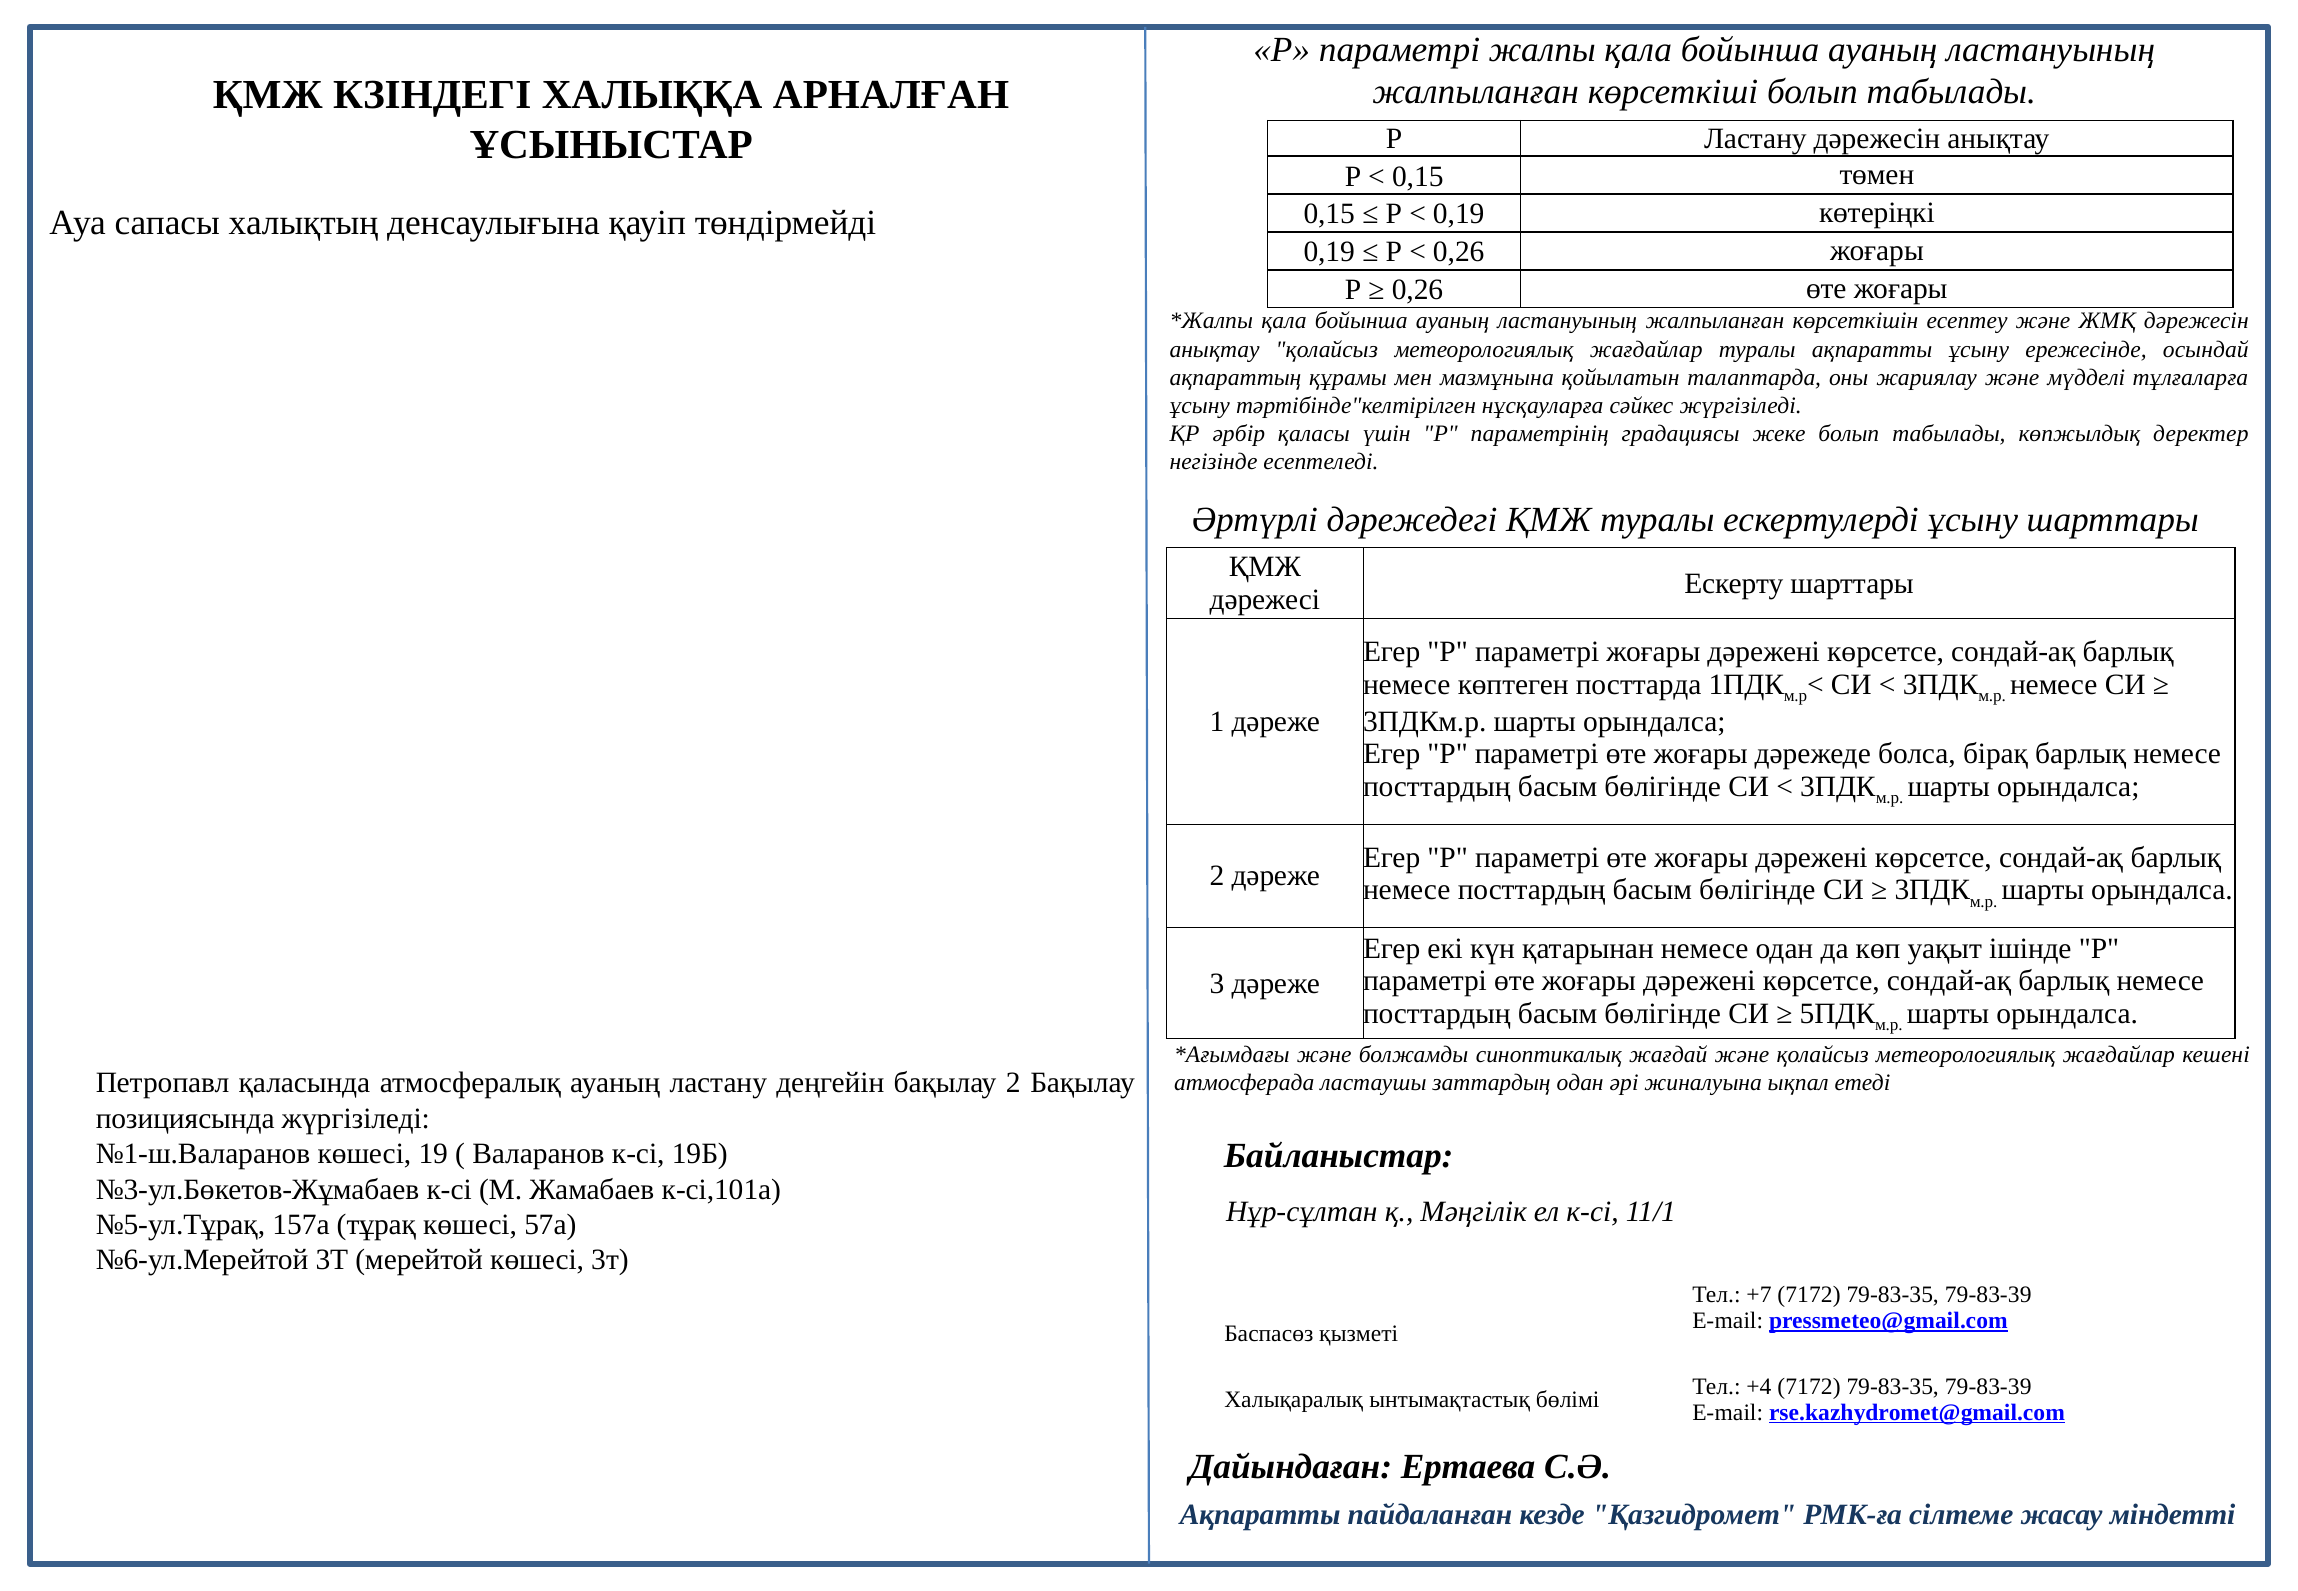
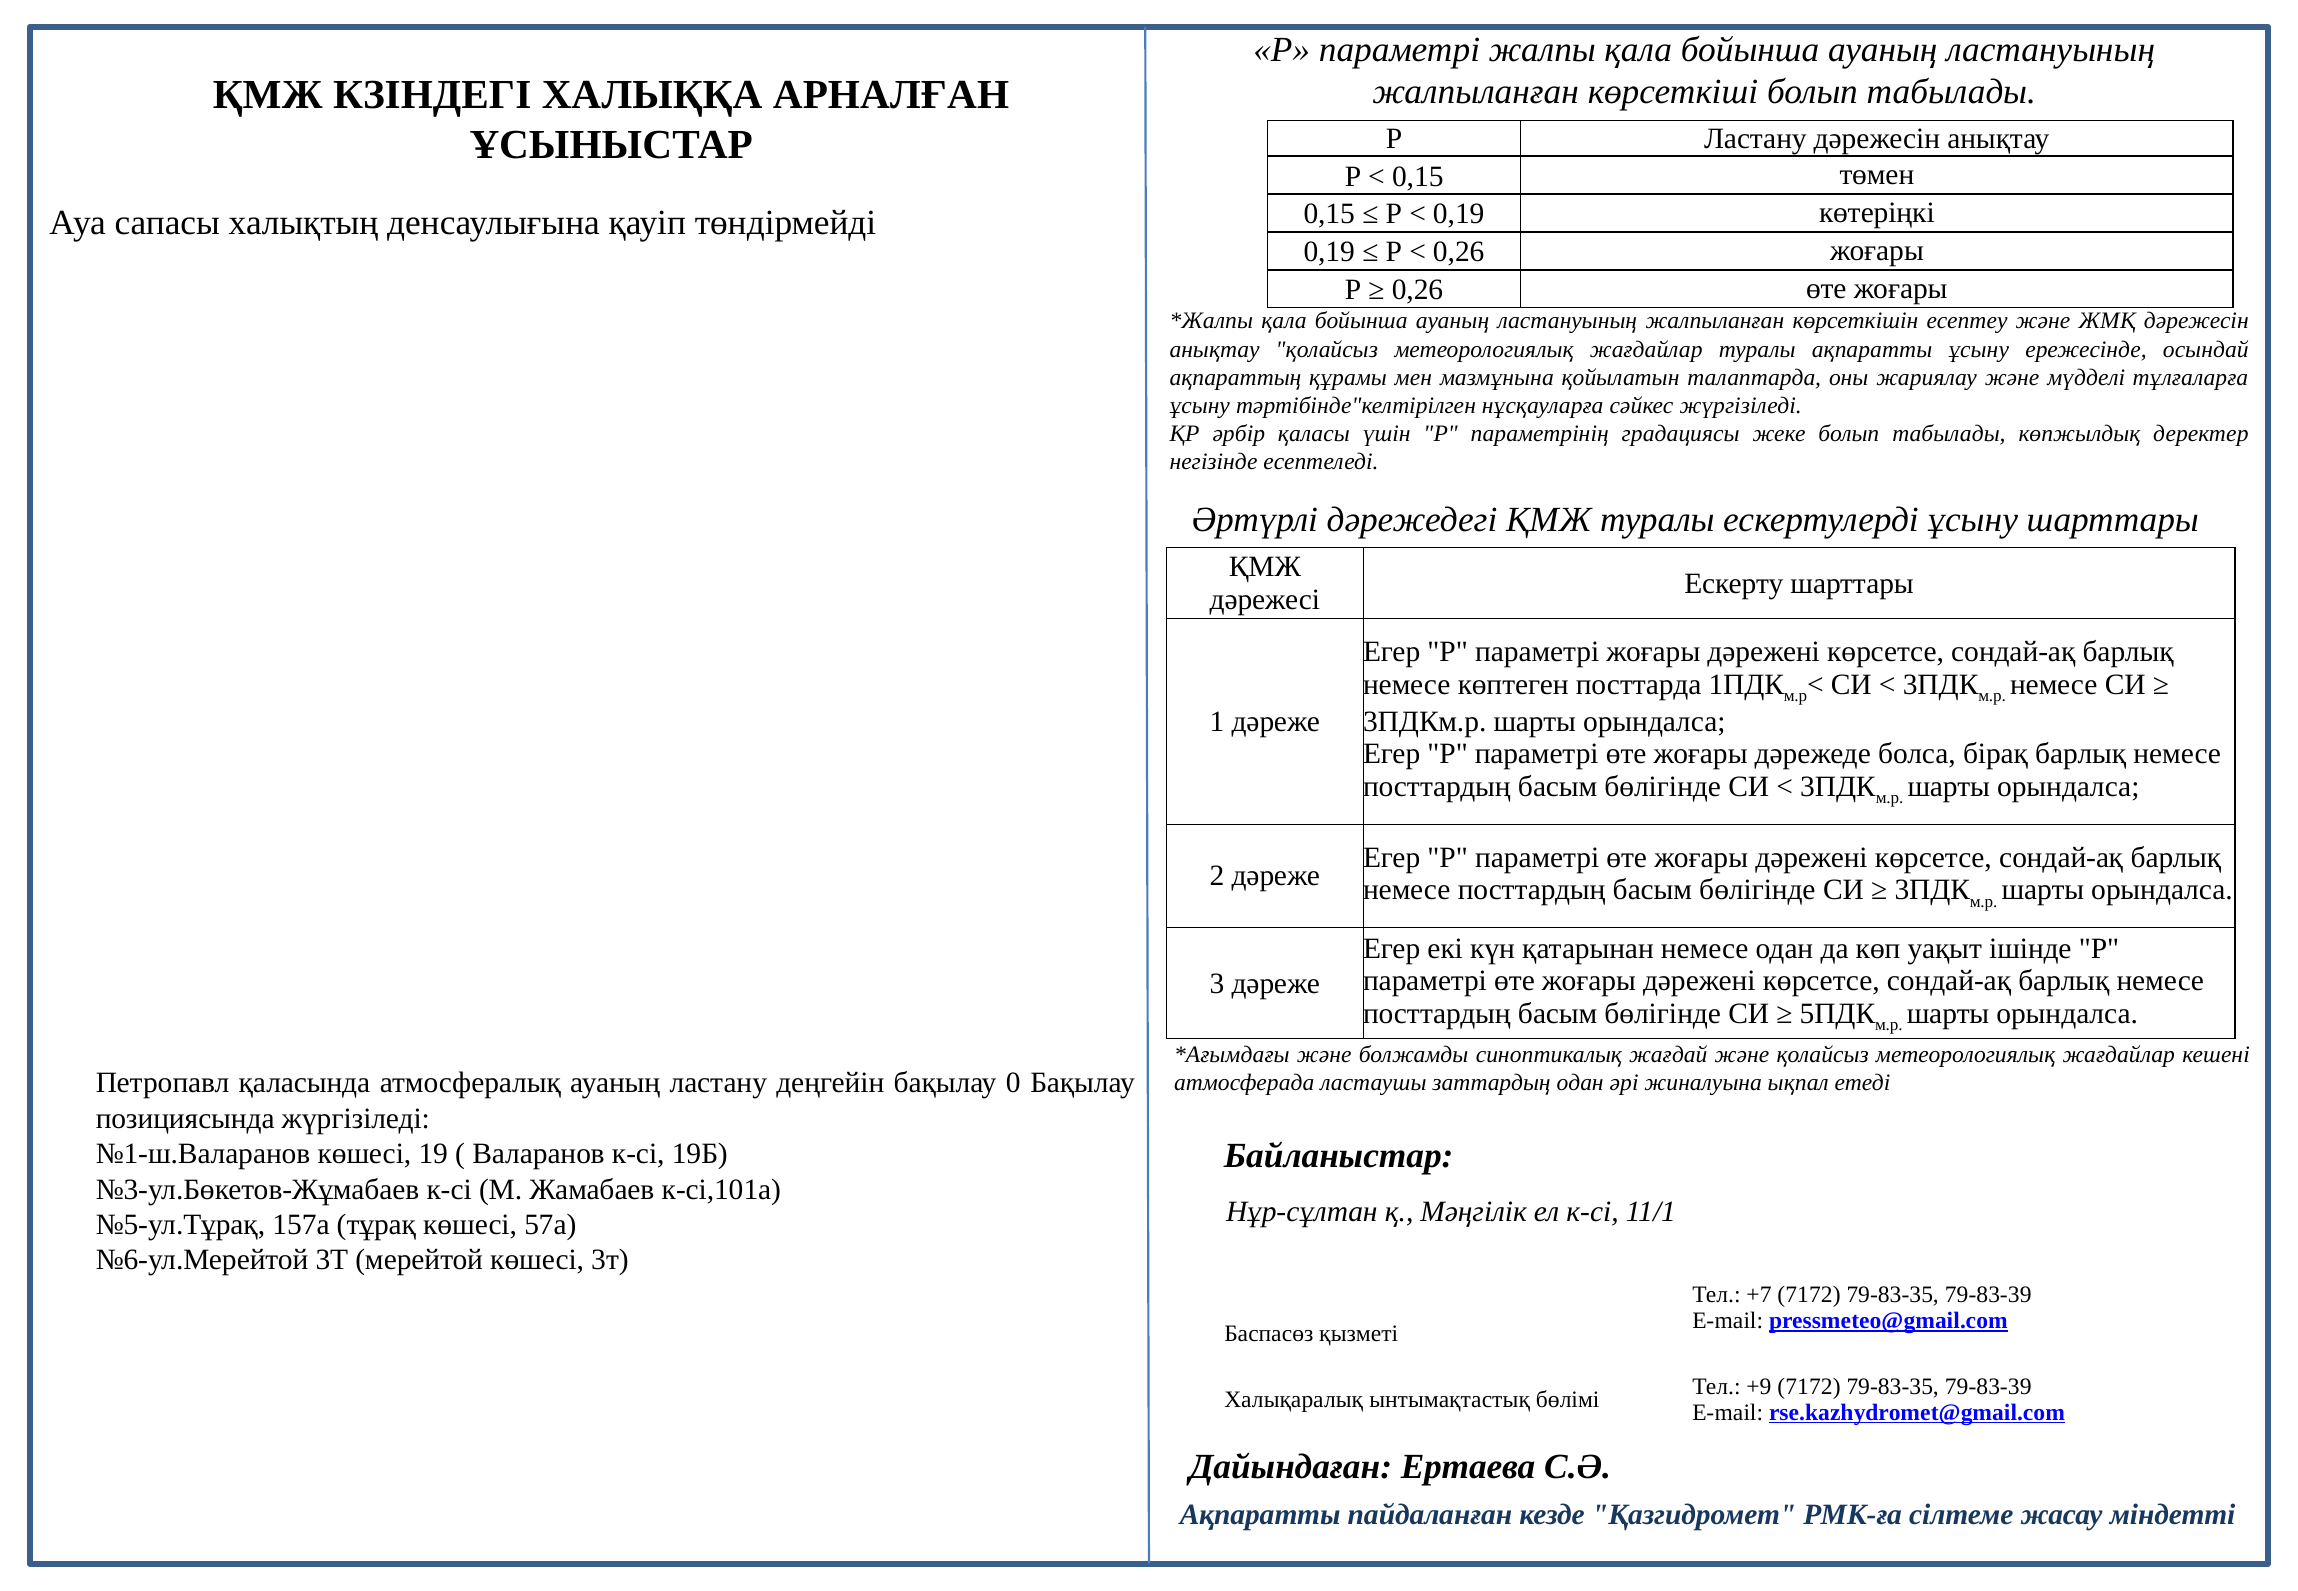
бақылау 2: 2 -> 0
+4: +4 -> +9
